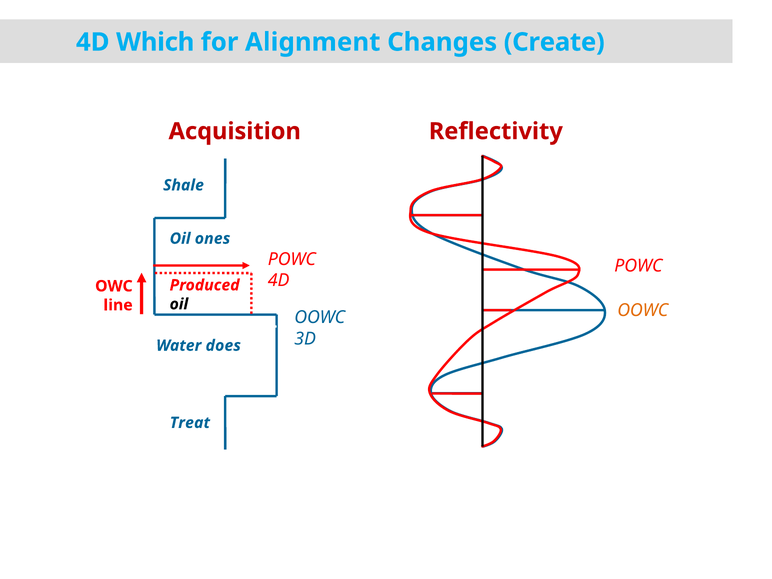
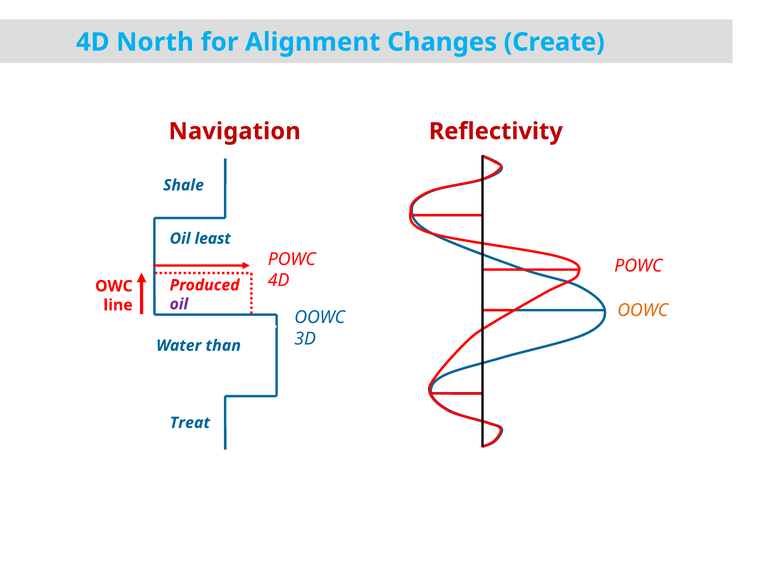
Which: Which -> North
Acquisition: Acquisition -> Navigation
ones: ones -> least
oil at (179, 304) colour: black -> purple
does: does -> than
